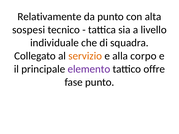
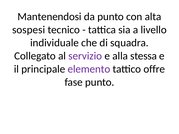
Relativamente: Relativamente -> Mantenendosi
servizio colour: orange -> purple
corpo: corpo -> stessa
